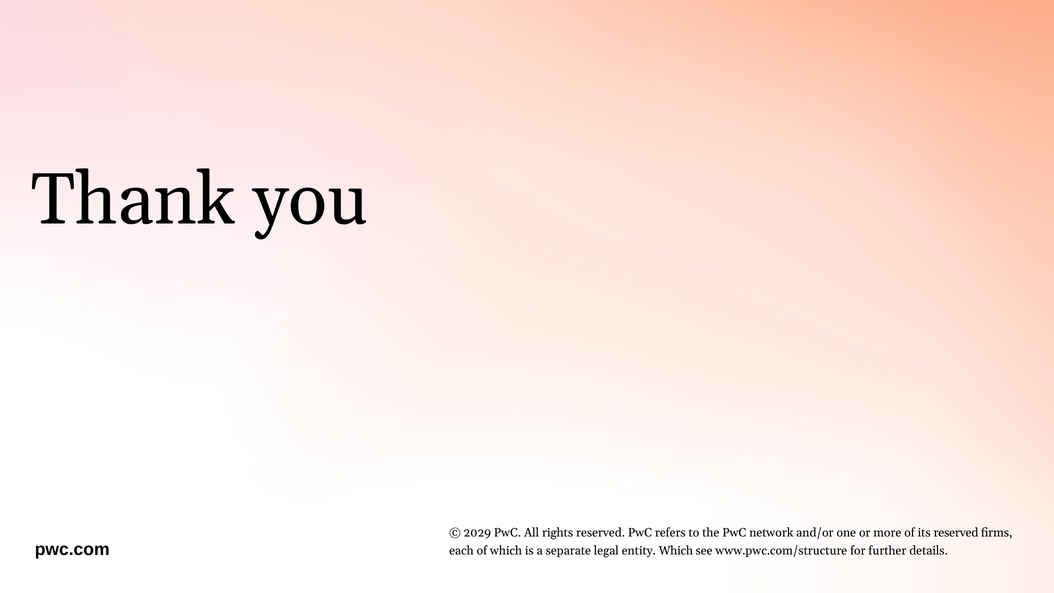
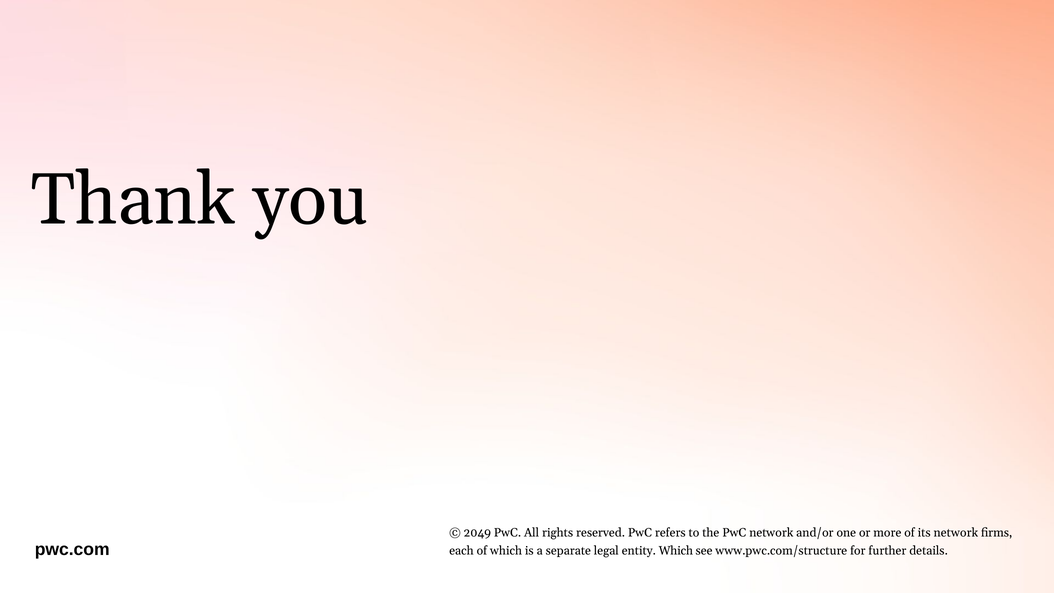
2029: 2029 -> 2049
its reserved: reserved -> network
